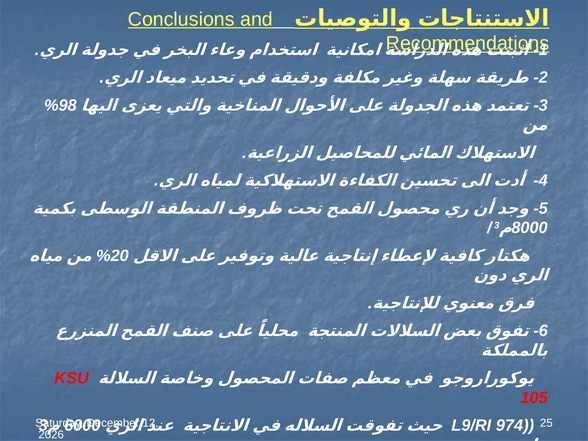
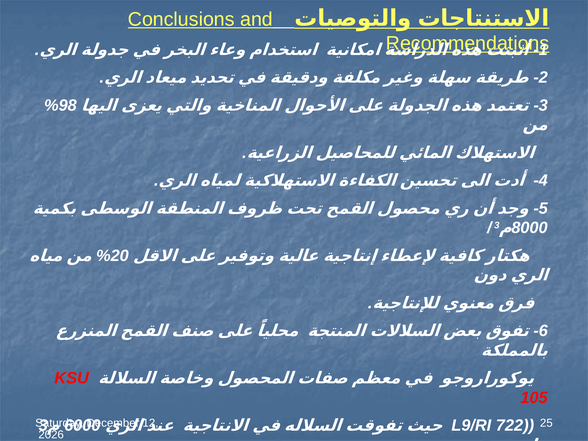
974: 974 -> 722
